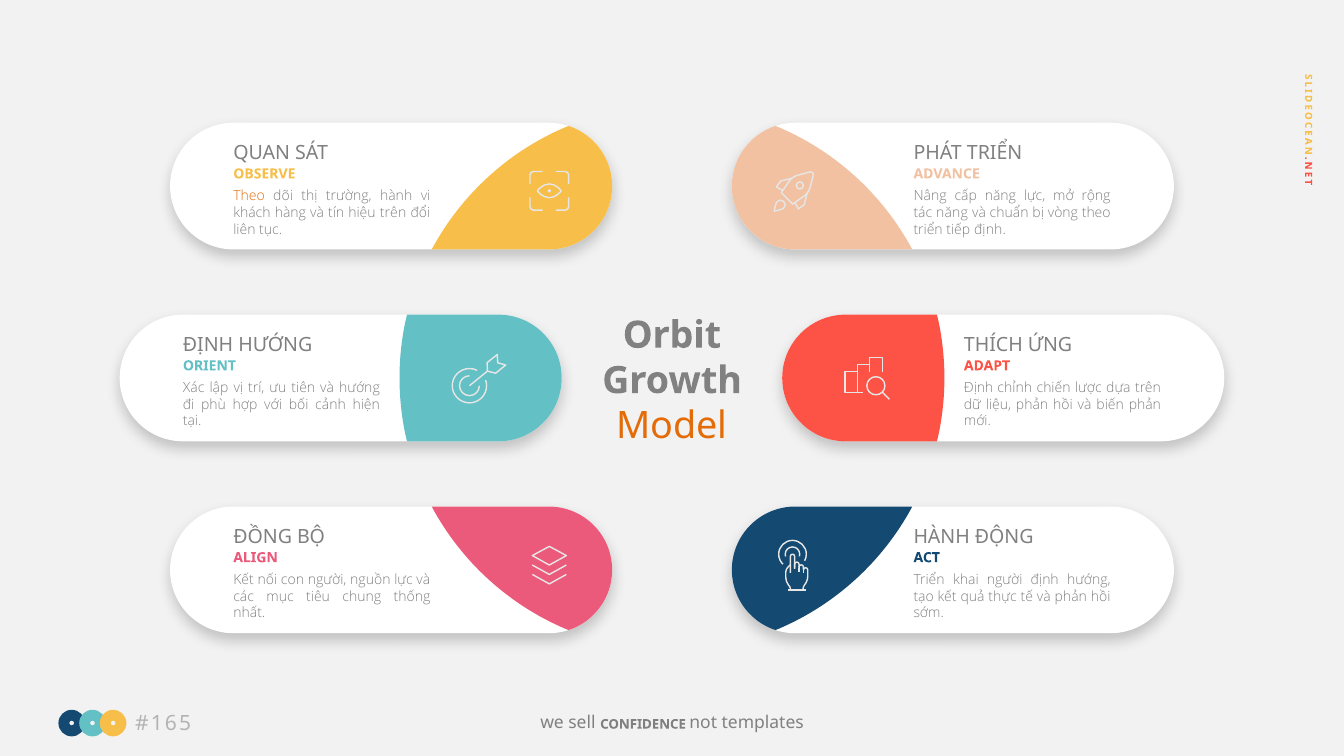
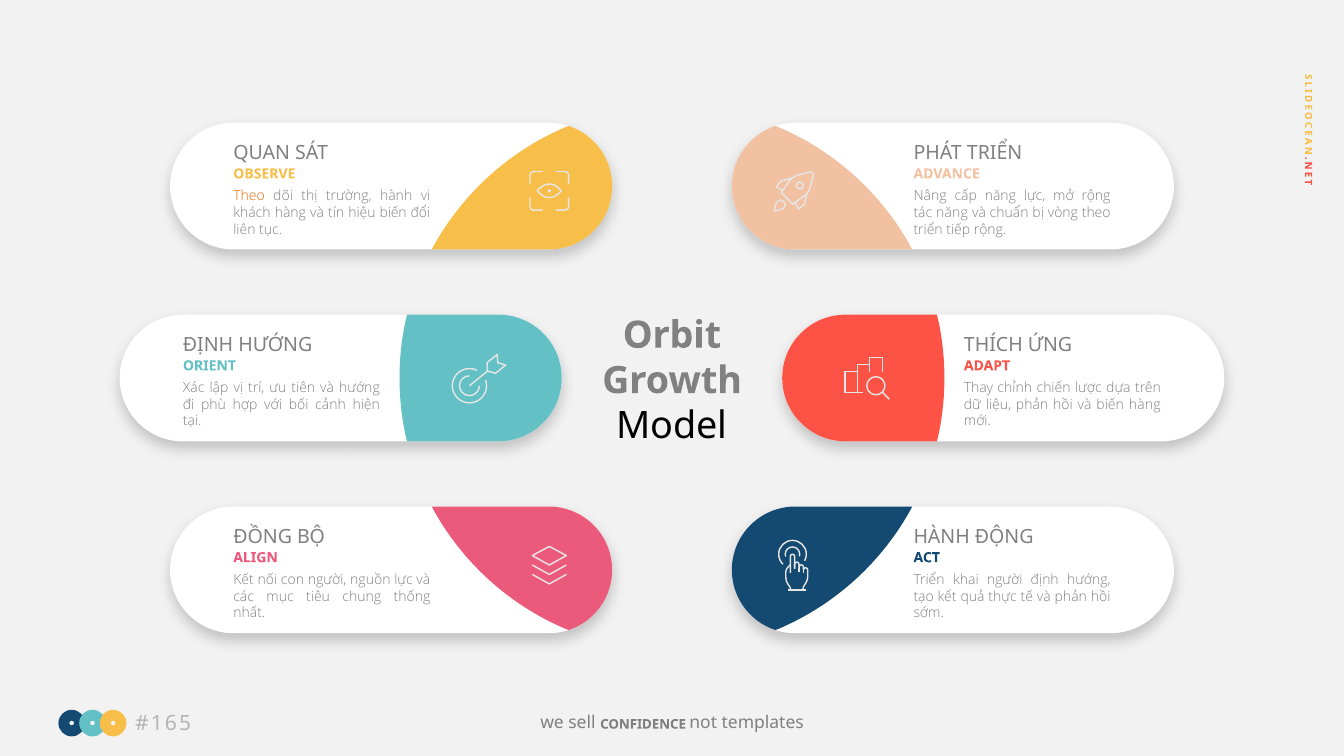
hiệu trên: trên -> biến
tiếp định: định -> rộng
Định at (979, 388): Định -> Thay
biến phản: phản -> hàng
Model colour: orange -> black
